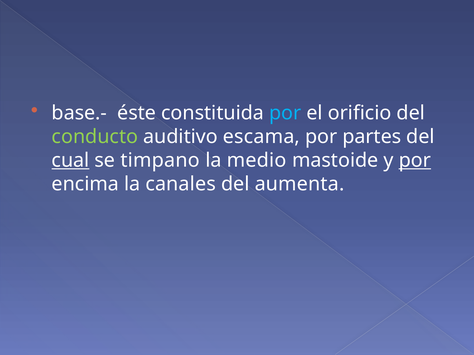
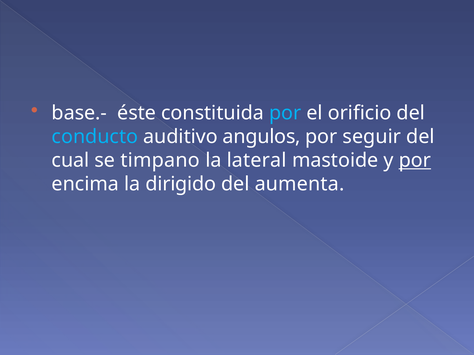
conducto colour: light green -> light blue
escama: escama -> angulos
partes: partes -> seguir
cual underline: present -> none
medio: medio -> lateral
canales: canales -> dirigido
